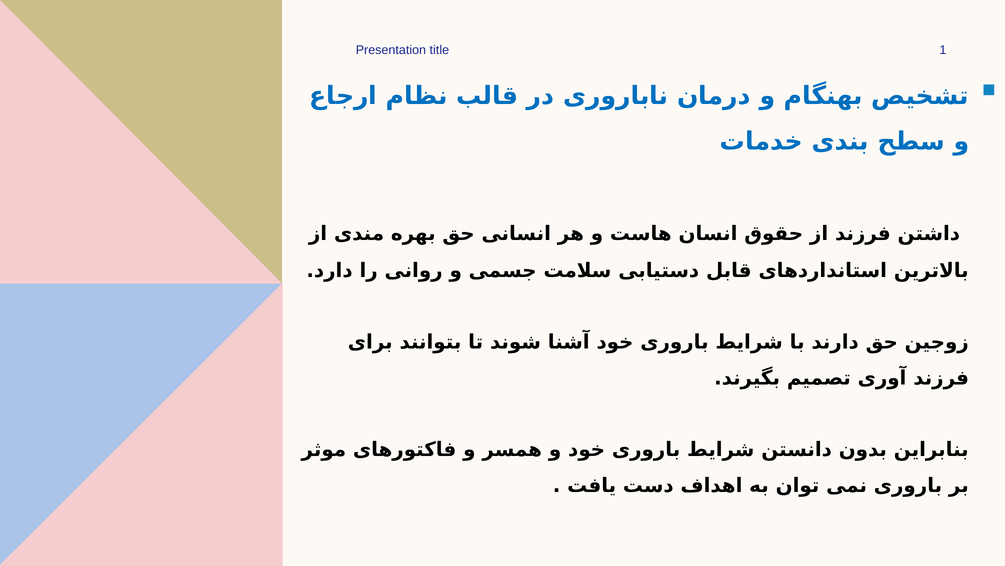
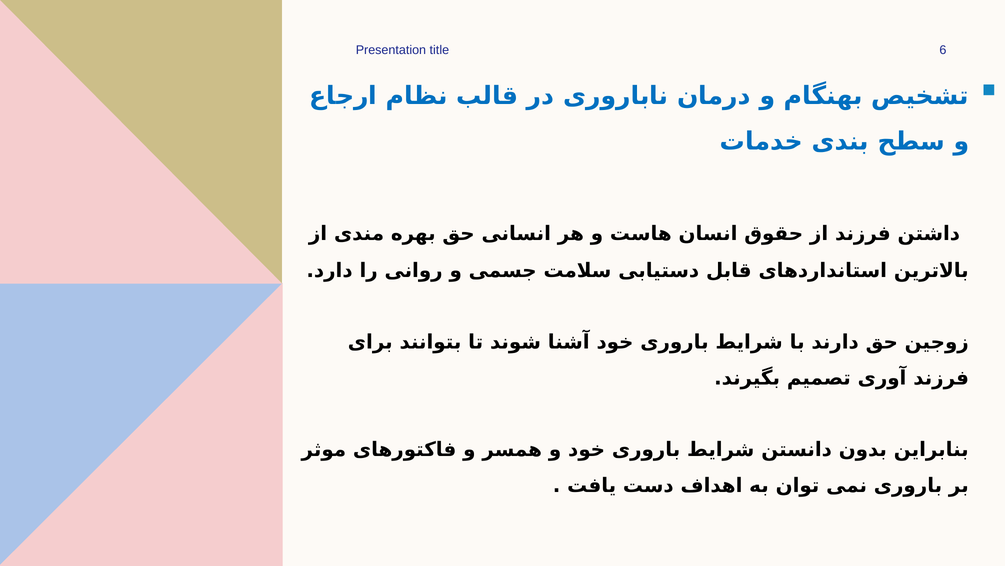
1: 1 -> 6
